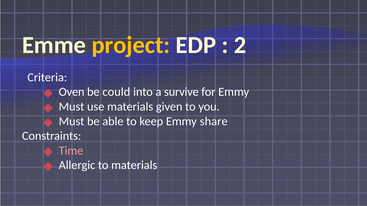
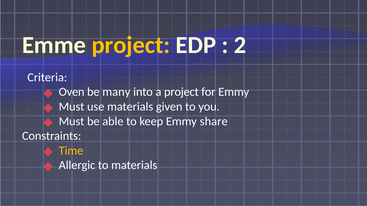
could: could -> many
a survive: survive -> project
Time colour: pink -> yellow
